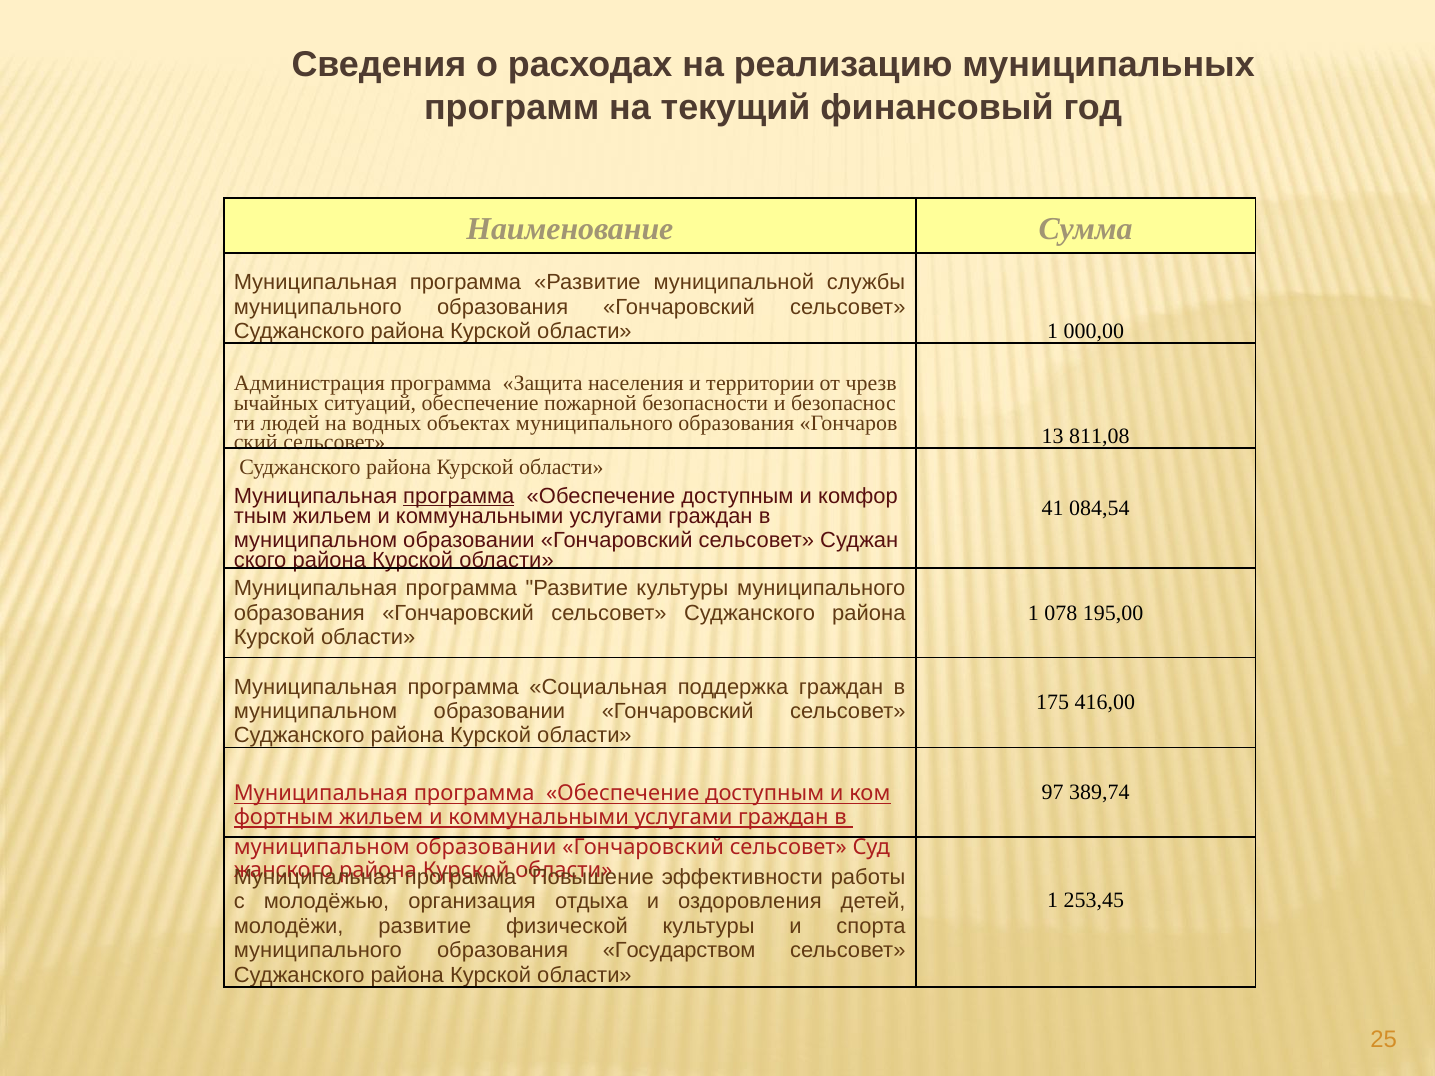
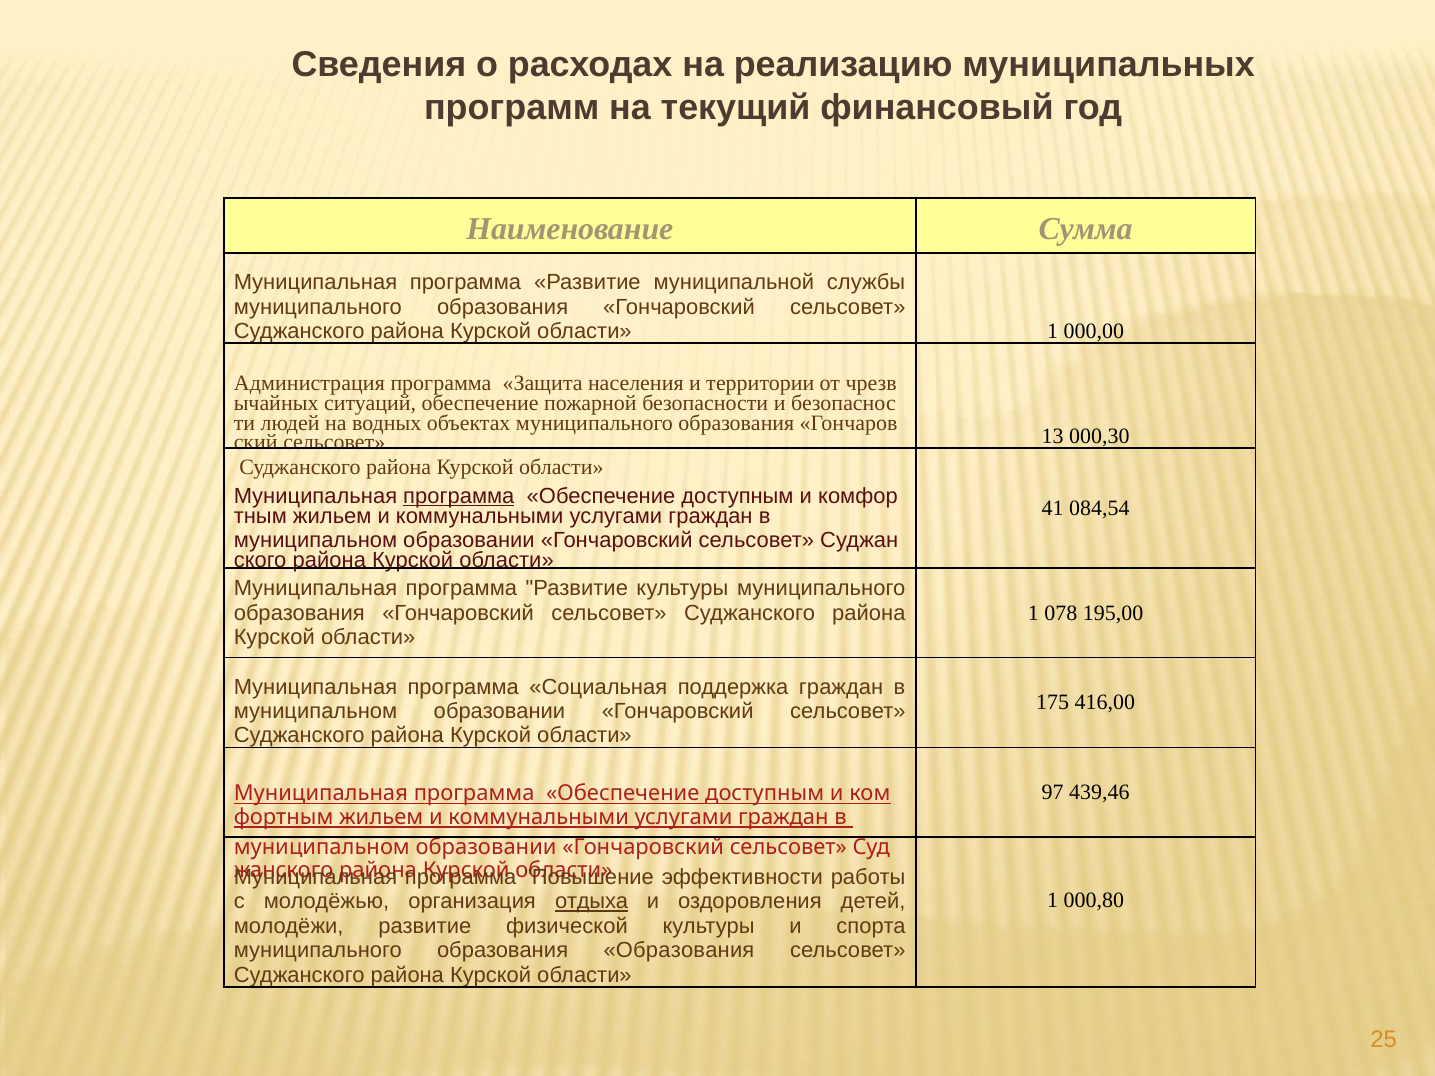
811,08: 811,08 -> 000,30
389,74: 389,74 -> 439,46
253,45: 253,45 -> 000,80
отдыха underline: none -> present
образования Государством: Государством -> Образования
